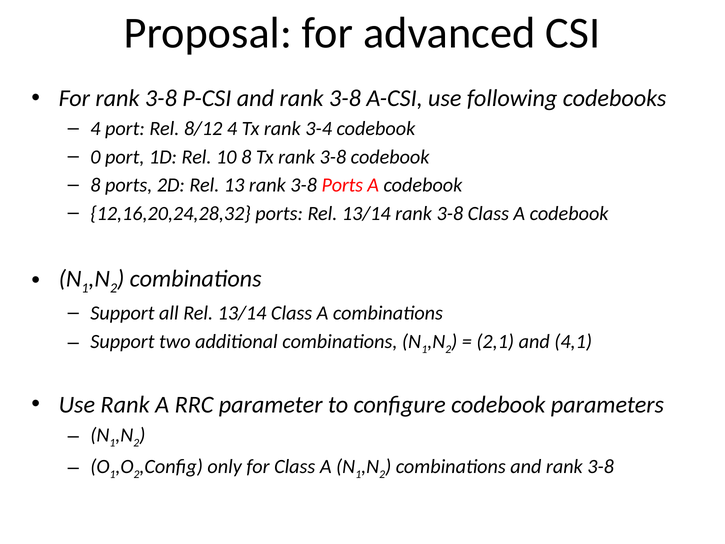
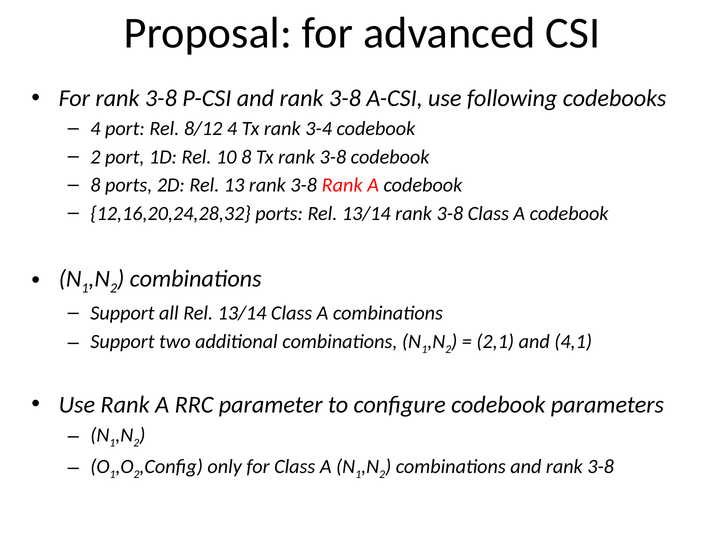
0 at (95, 157): 0 -> 2
3-8 Ports: Ports -> Rank
